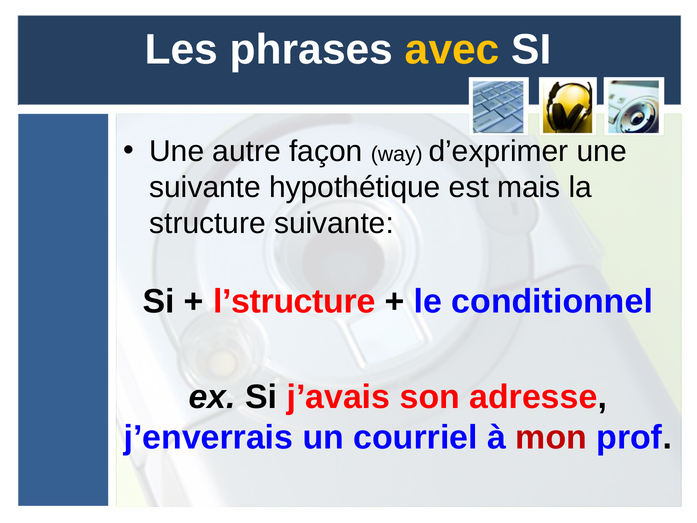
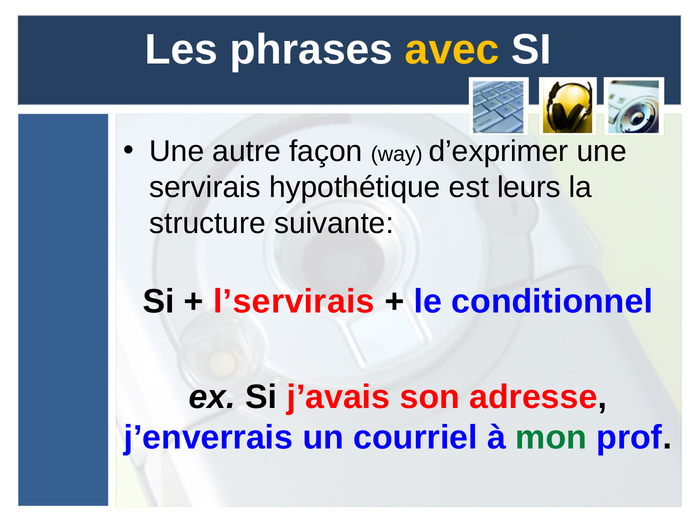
suivante at (205, 187): suivante -> servirais
mais: mais -> leurs
l’structure: l’structure -> l’servirais
mon colour: red -> green
